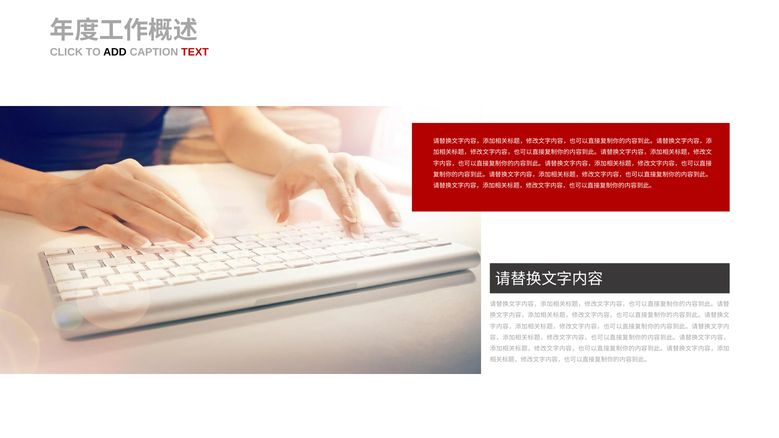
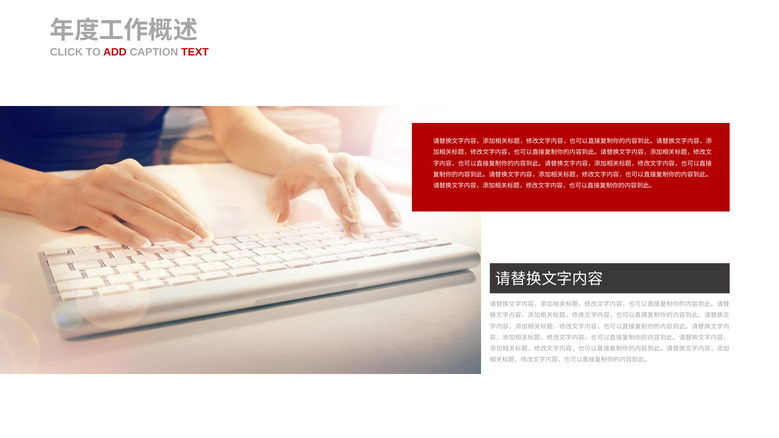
ADD colour: black -> red
